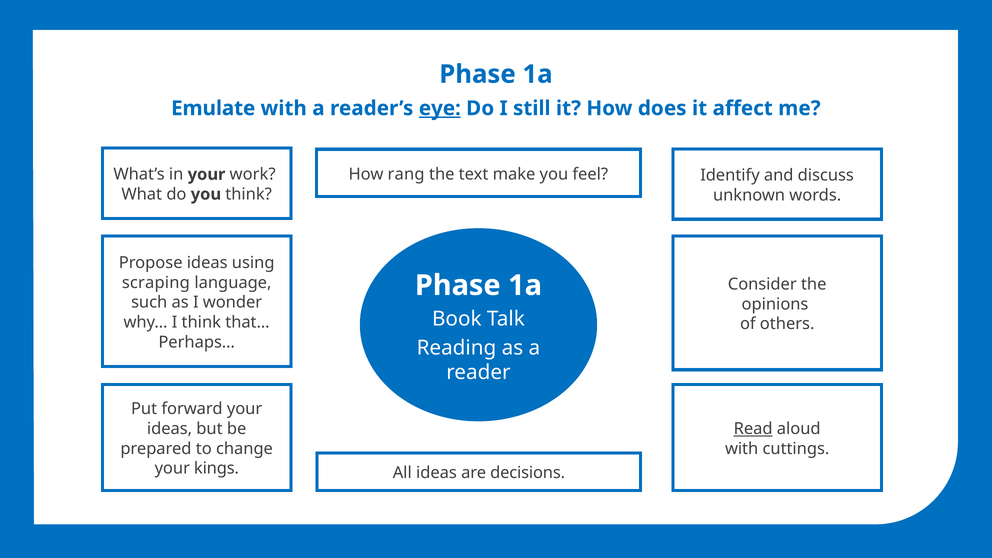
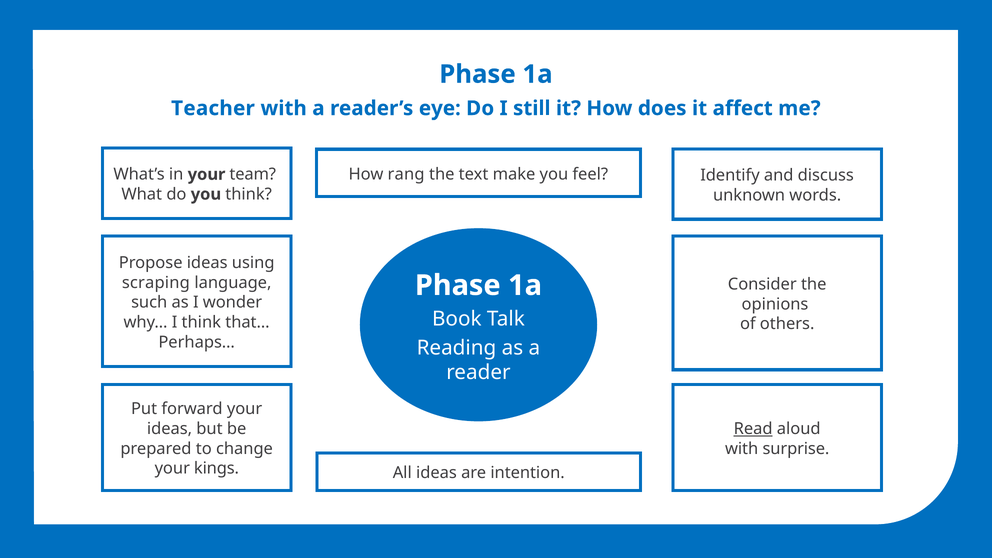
Emulate: Emulate -> Teacher
eye underline: present -> none
work: work -> team
cuttings: cuttings -> surprise
decisions: decisions -> intention
